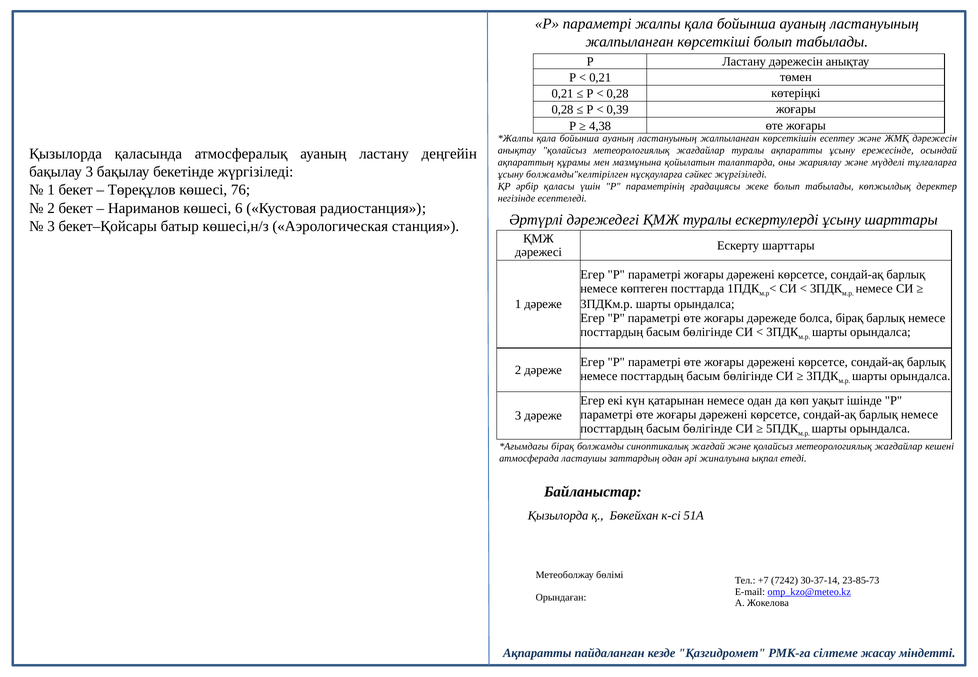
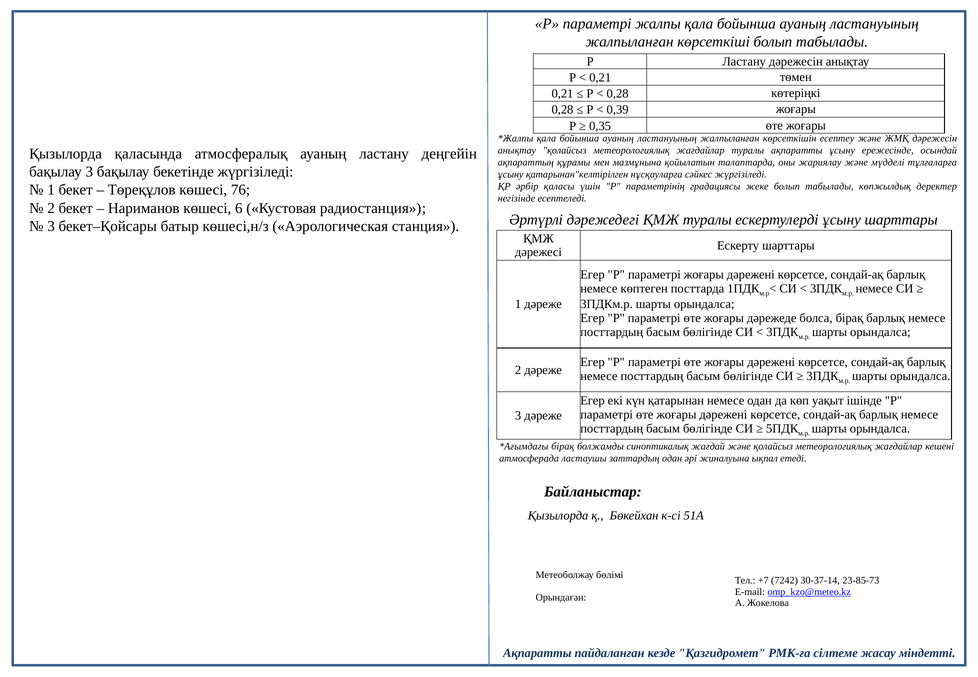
4,38: 4,38 -> 0,35
болжамды"келтірілген: болжамды"келтірілген -> қатарынан"келтірілген
